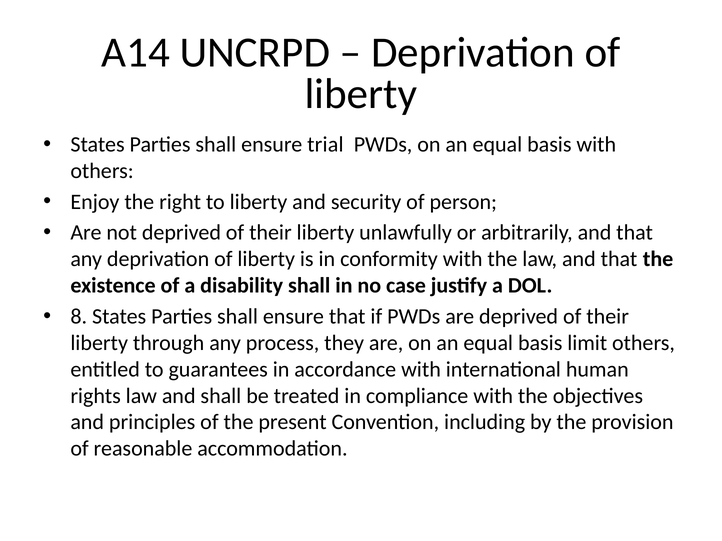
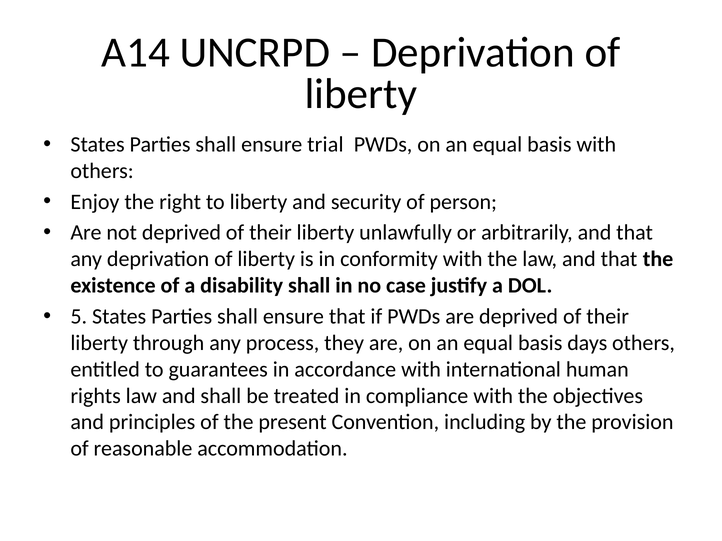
8: 8 -> 5
limit: limit -> days
